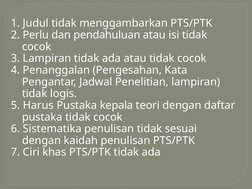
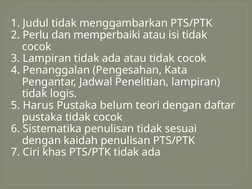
pendahuluan: pendahuluan -> memperbaiki
kepala: kepala -> belum
